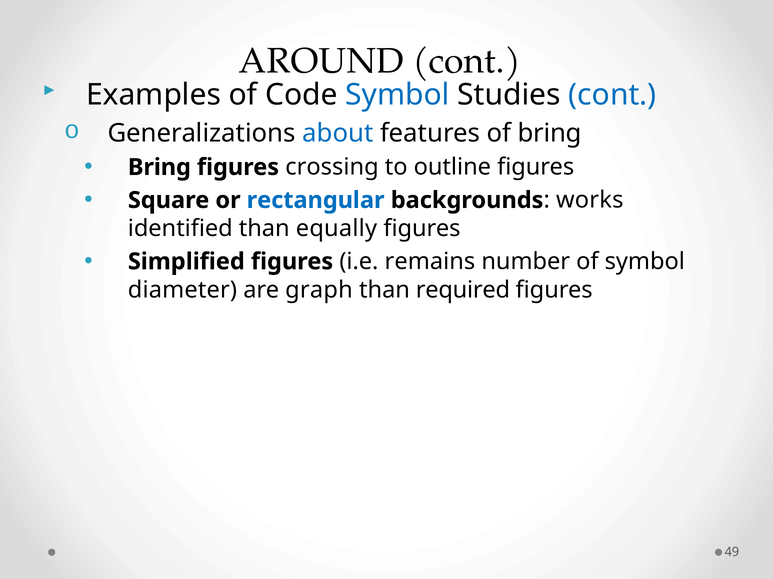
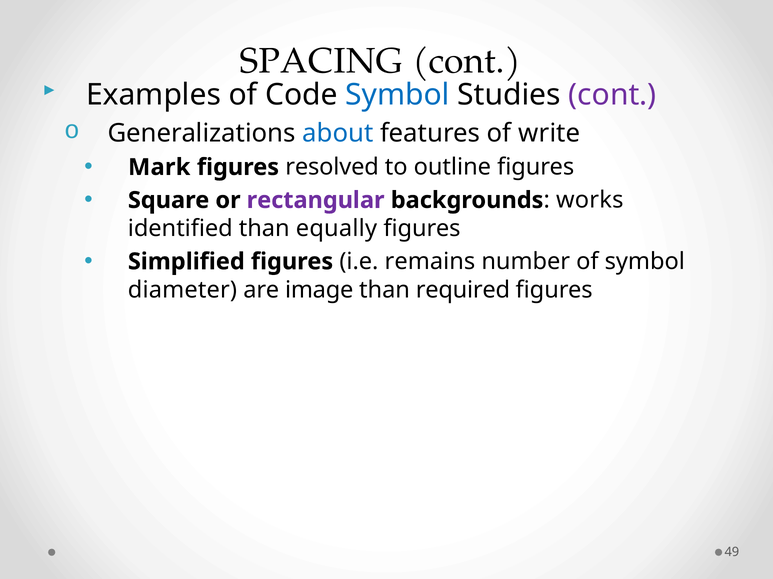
AROUND: AROUND -> SPACING
cont at (613, 95) colour: blue -> purple
of bring: bring -> write
Bring at (159, 167): Bring -> Mark
crossing: crossing -> resolved
rectangular colour: blue -> purple
graph: graph -> image
